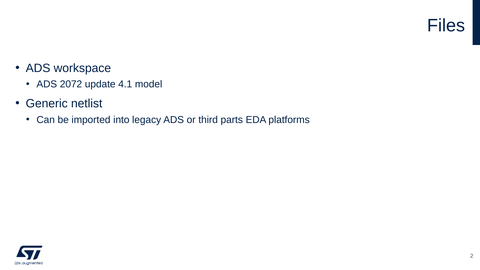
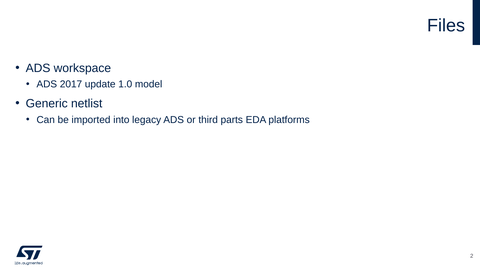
2072: 2072 -> 2017
4.1: 4.1 -> 1.0
